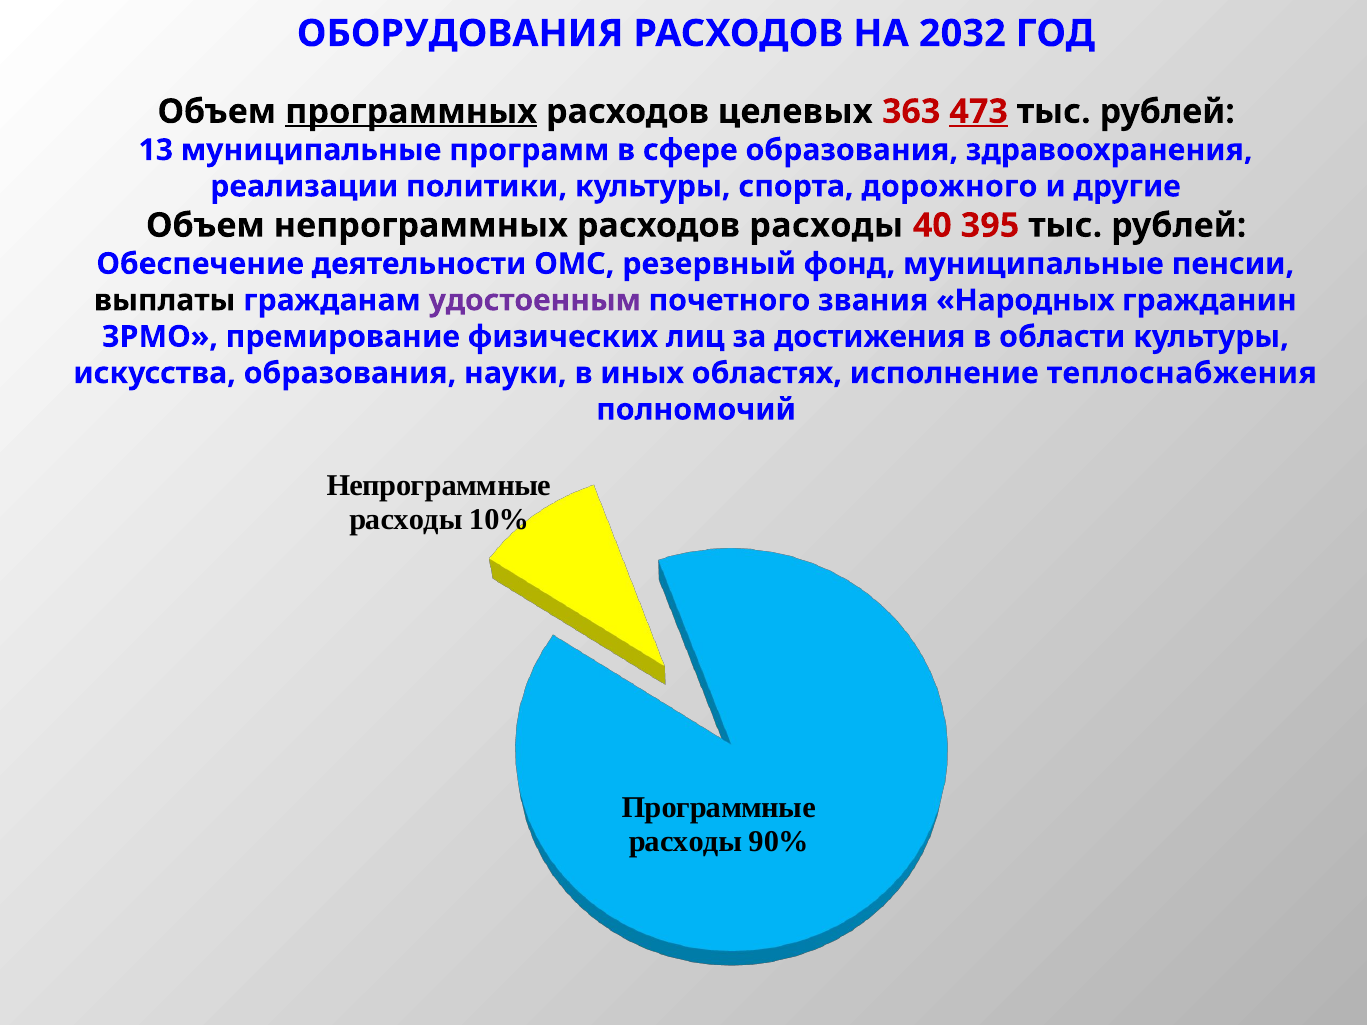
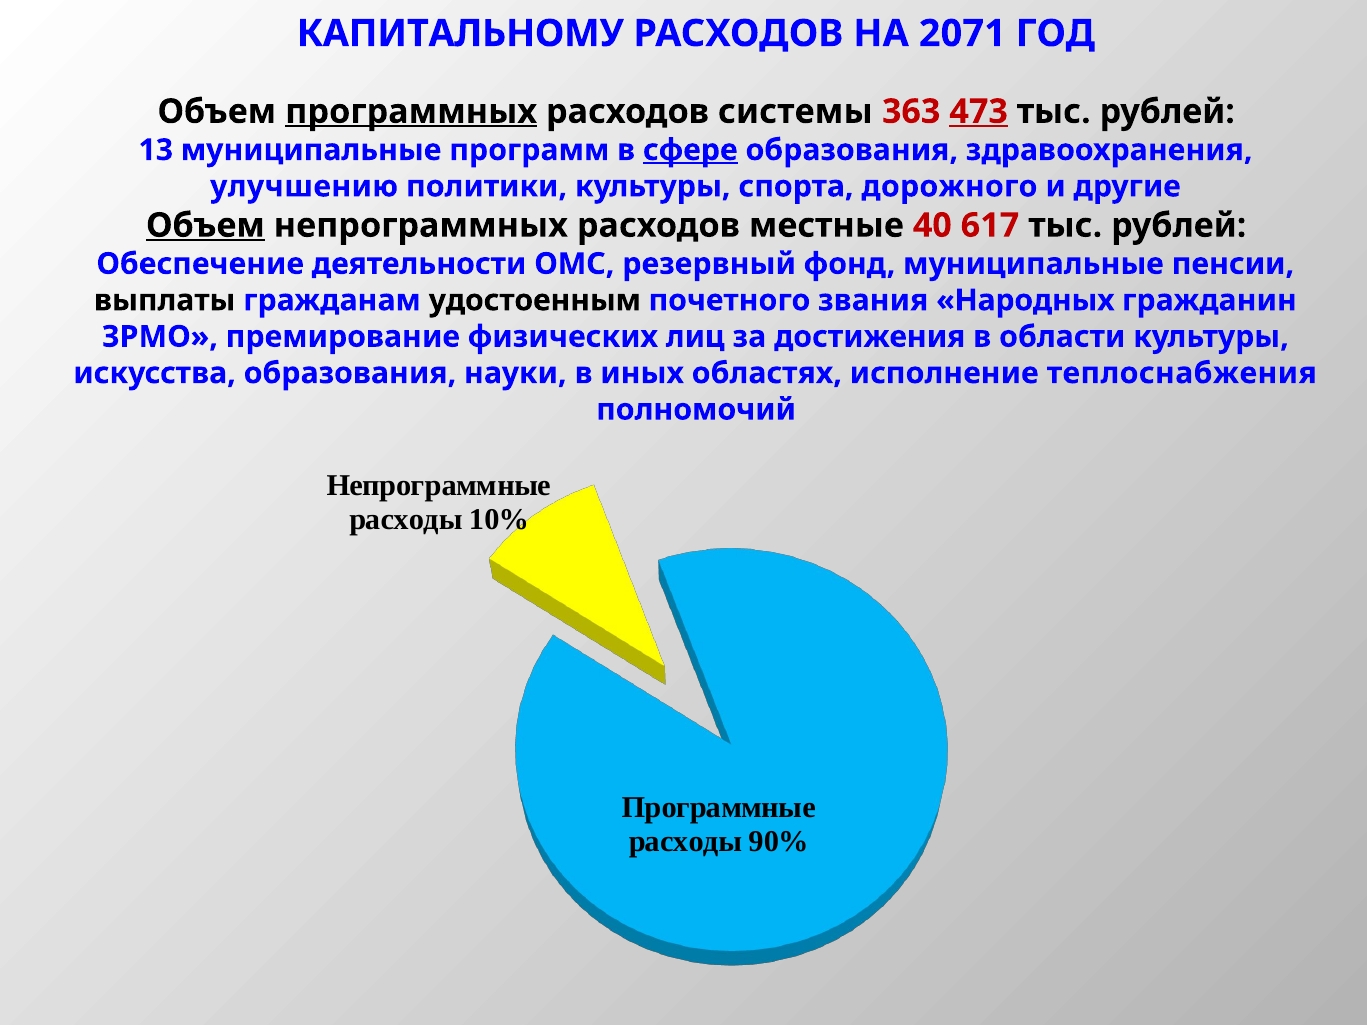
ОБОРУДОВАНИЯ: ОБОРУДОВАНИЯ -> КАПИТАЛЬНОМУ
2032: 2032 -> 2071
целевых: целевых -> системы
сфере underline: none -> present
реализации: реализации -> улучшению
Объем at (205, 226) underline: none -> present
расходов расходы: расходы -> местные
395: 395 -> 617
удостоенным colour: purple -> black
